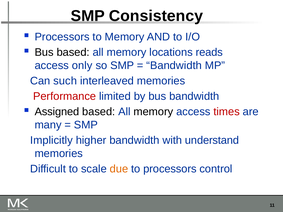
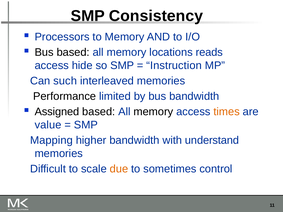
only: only -> hide
Bandwidth at (174, 66): Bandwidth -> Instruction
Performance colour: red -> black
times colour: red -> orange
many: many -> value
Implicitly: Implicitly -> Mapping
to processors: processors -> sometimes
